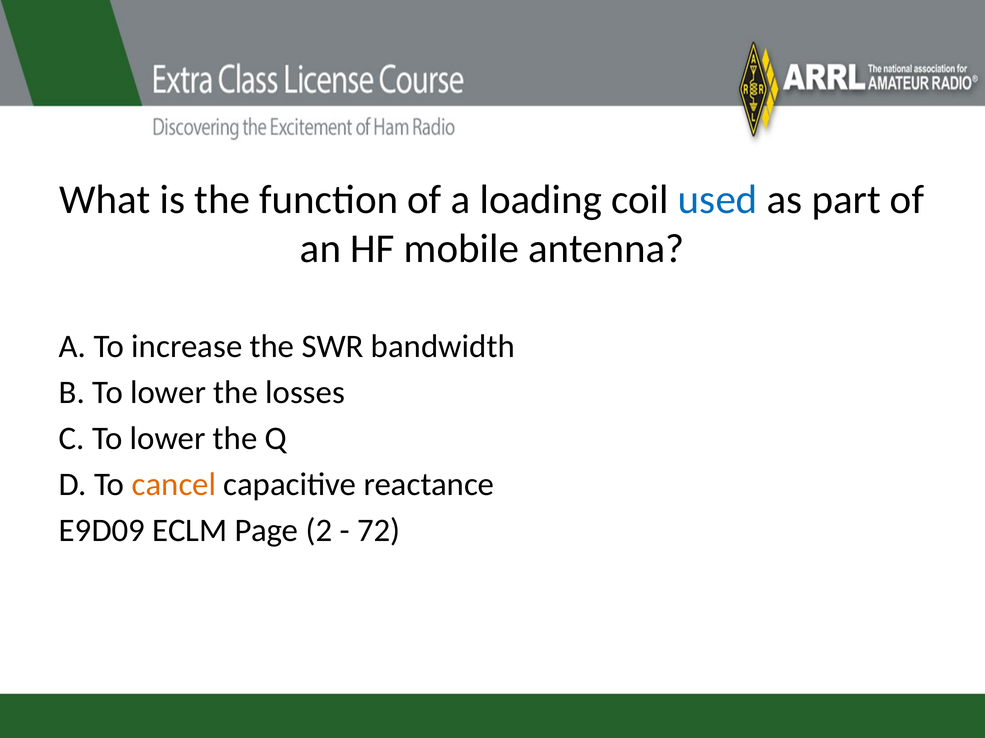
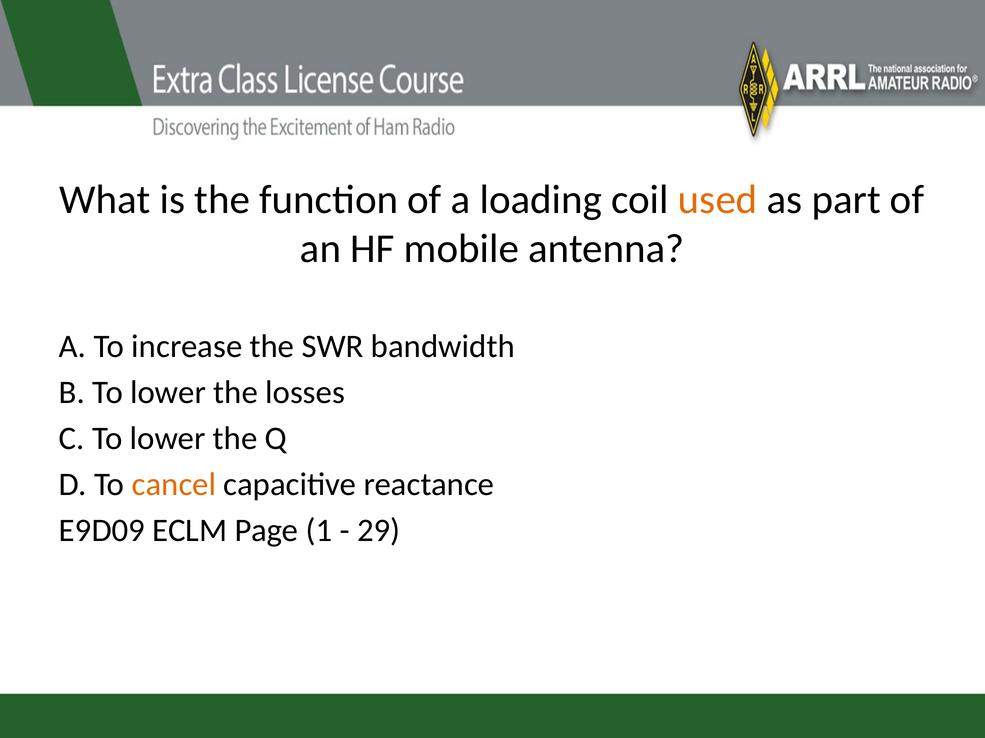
used colour: blue -> orange
2: 2 -> 1
72: 72 -> 29
